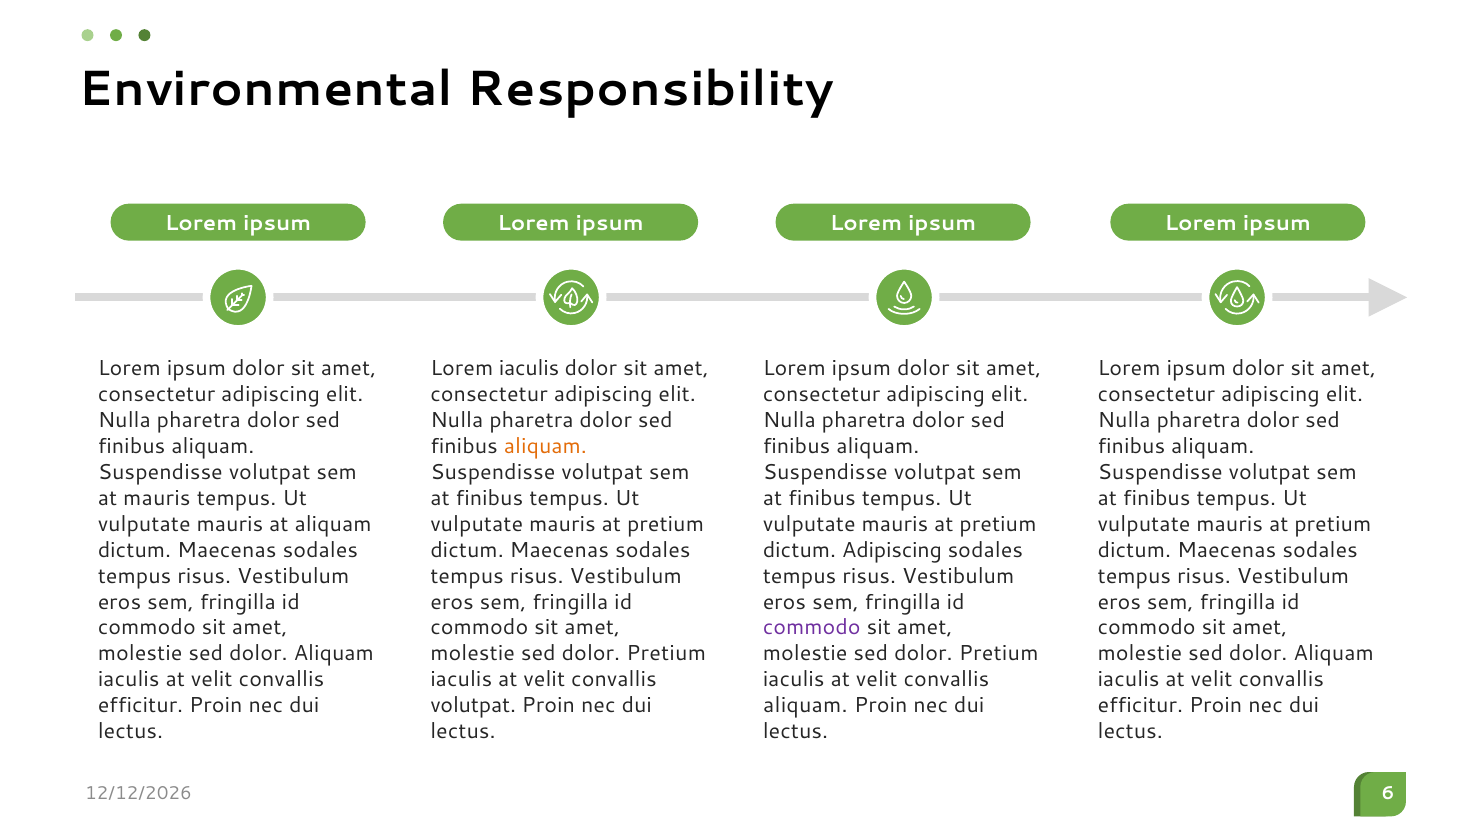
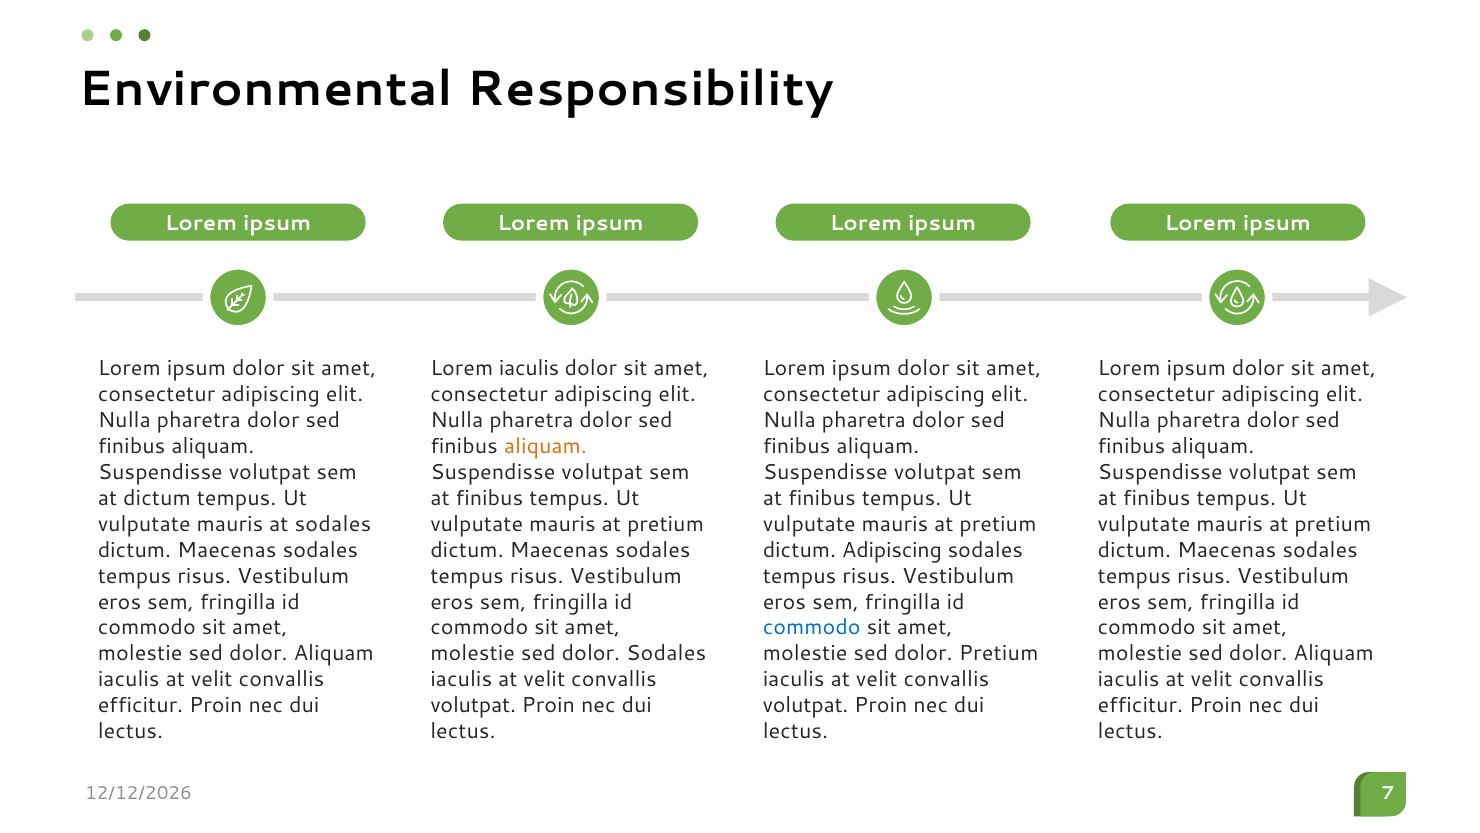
at mauris: mauris -> dictum
at aliquam: aliquam -> sodales
commodo at (812, 627) colour: purple -> blue
Pretium at (666, 653): Pretium -> Sodales
aliquam at (805, 705): aliquam -> volutpat
6: 6 -> 7
